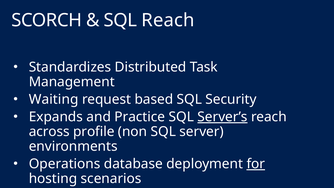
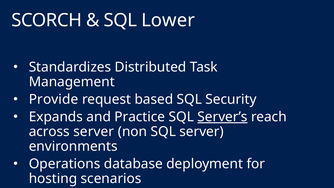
SQL Reach: Reach -> Lower
Waiting: Waiting -> Provide
across profile: profile -> server
for underline: present -> none
